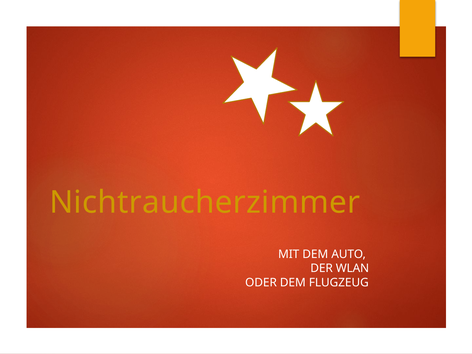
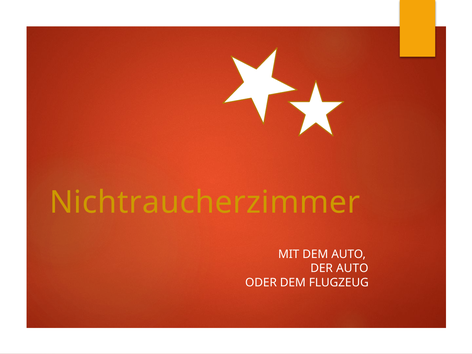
DER WLAN: WLAN -> AUTO
